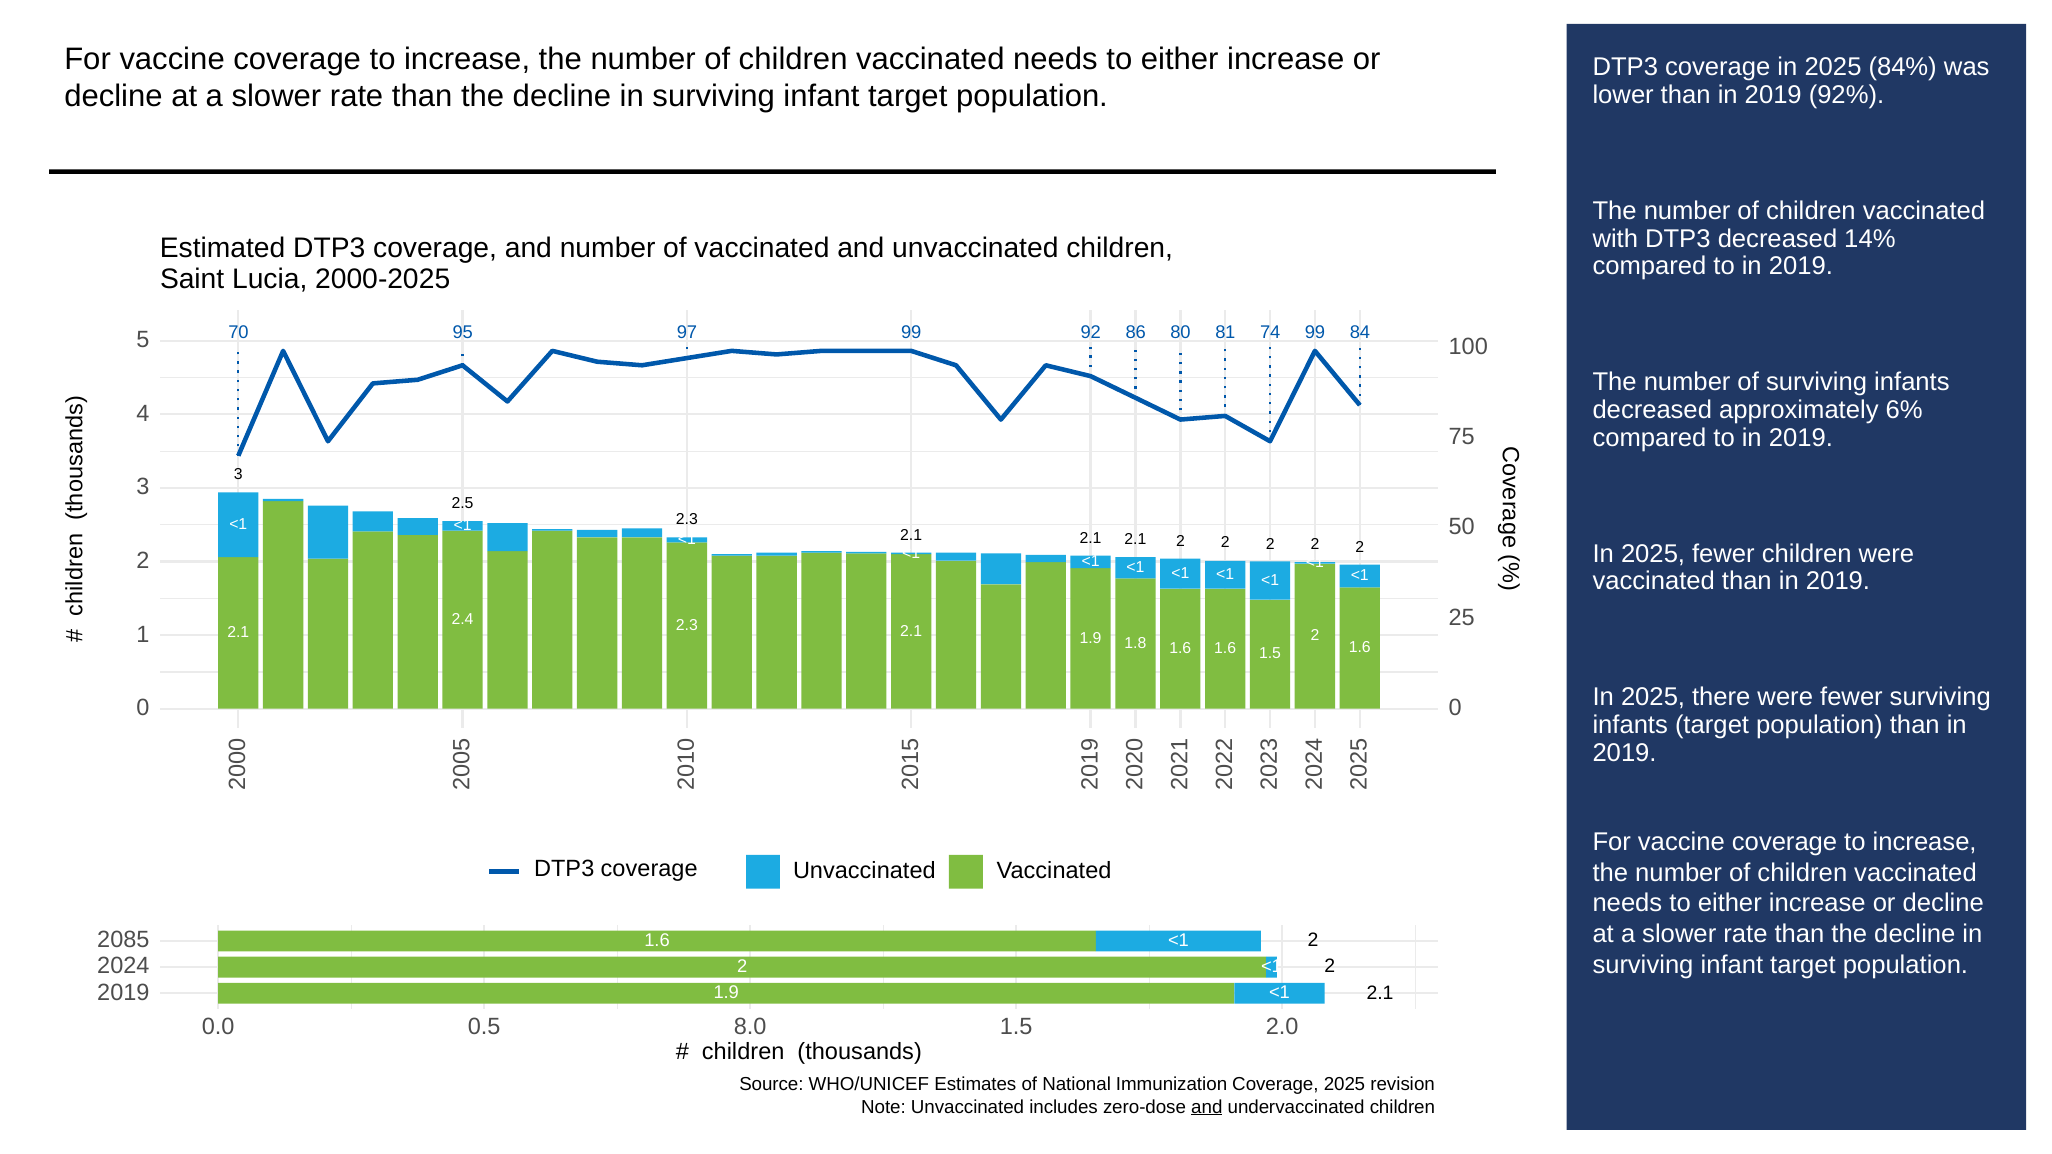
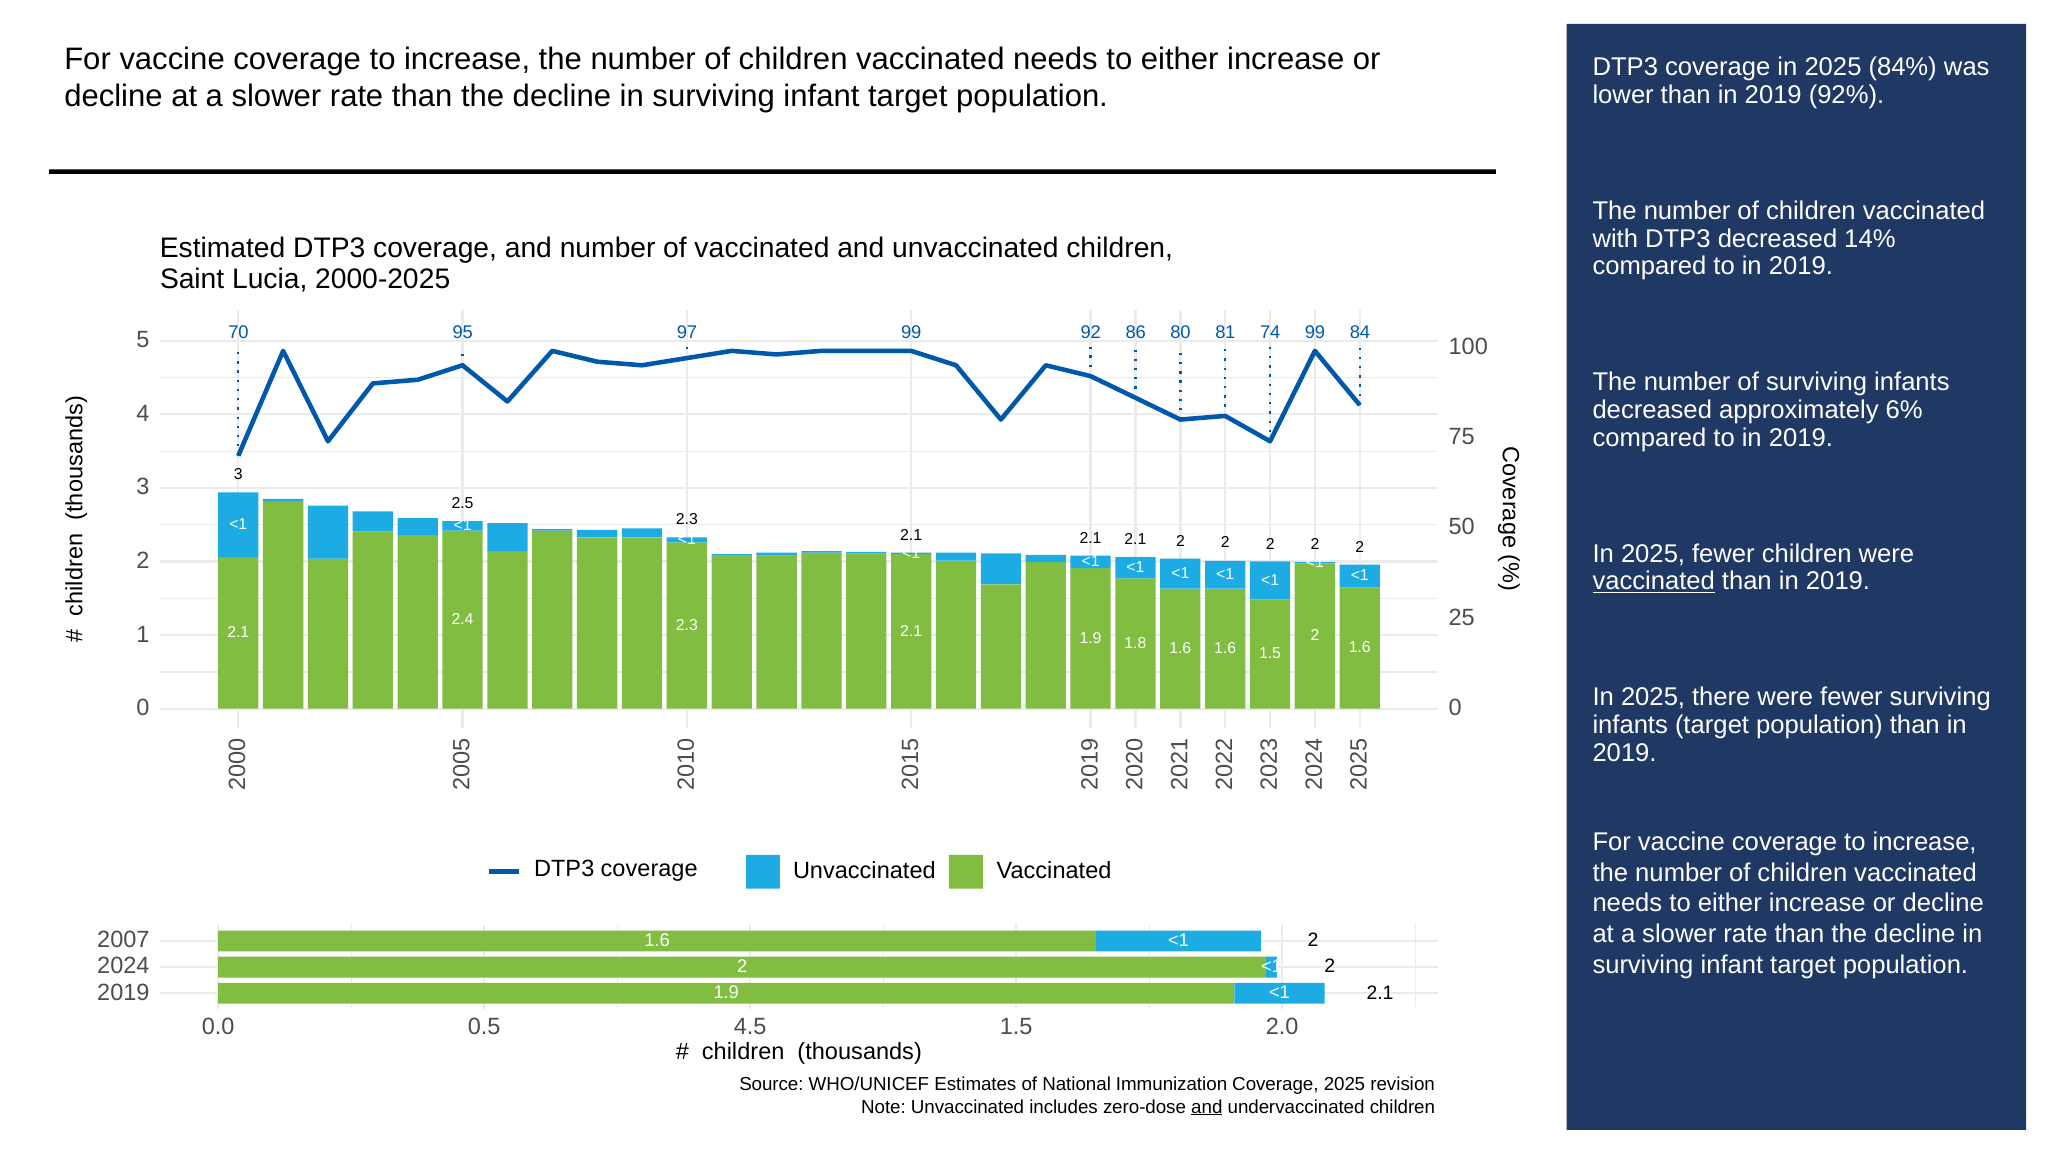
vaccinated at (1654, 582) underline: none -> present
2085: 2085 -> 2007
8.0: 8.0 -> 4.5
